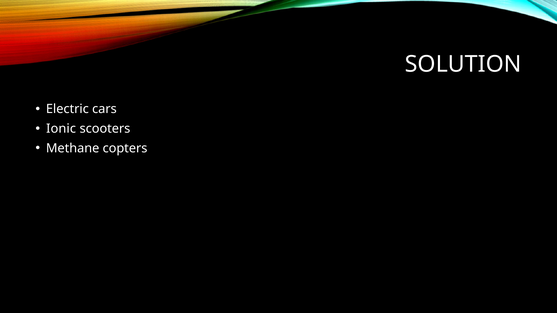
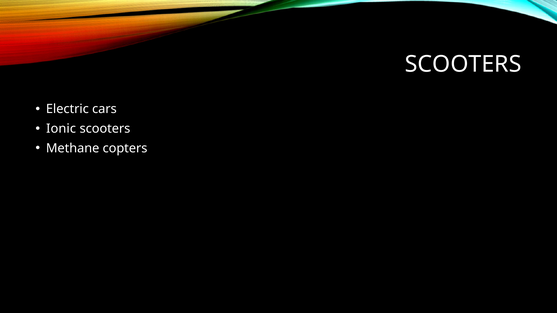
SOLUTION at (463, 64): SOLUTION -> SCOOTERS
